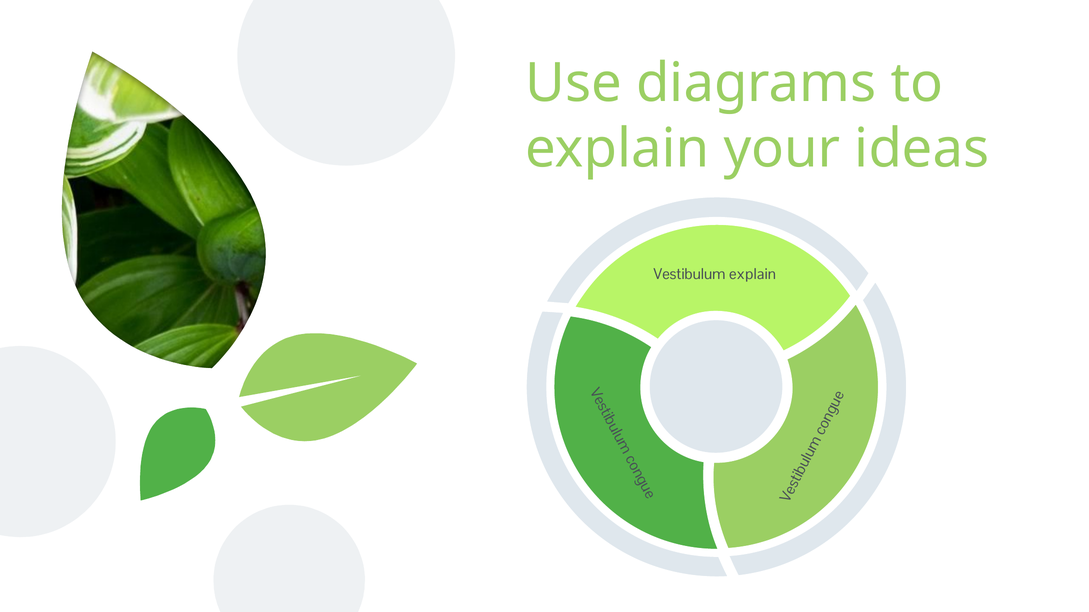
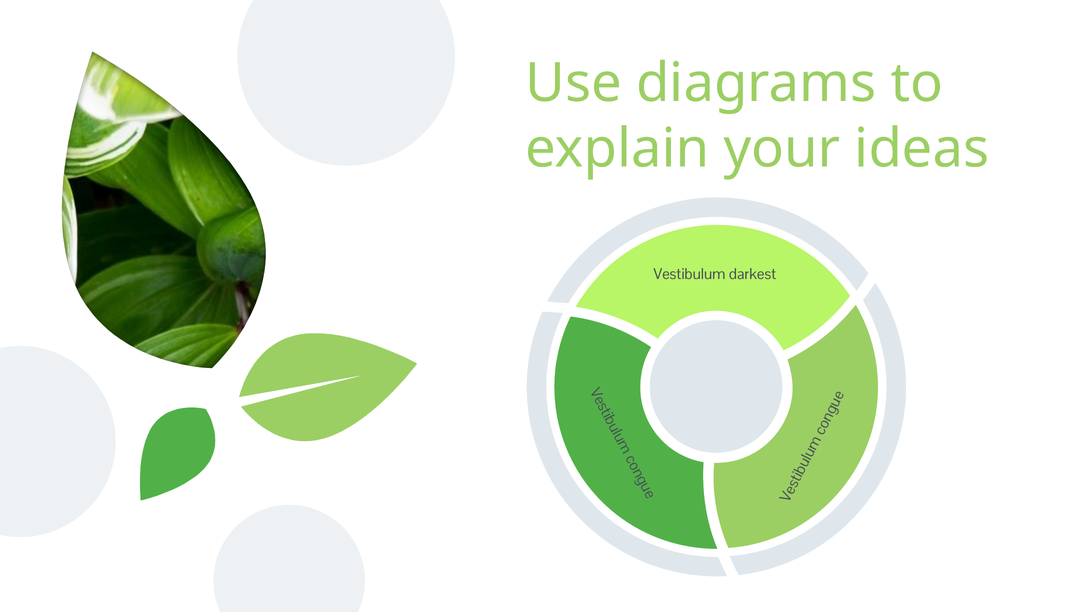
Vestibulum explain: explain -> darkest
